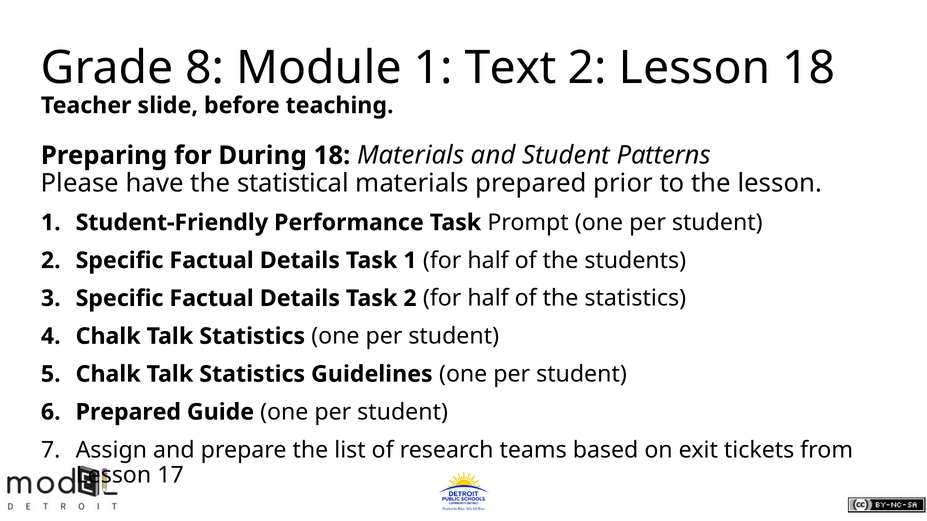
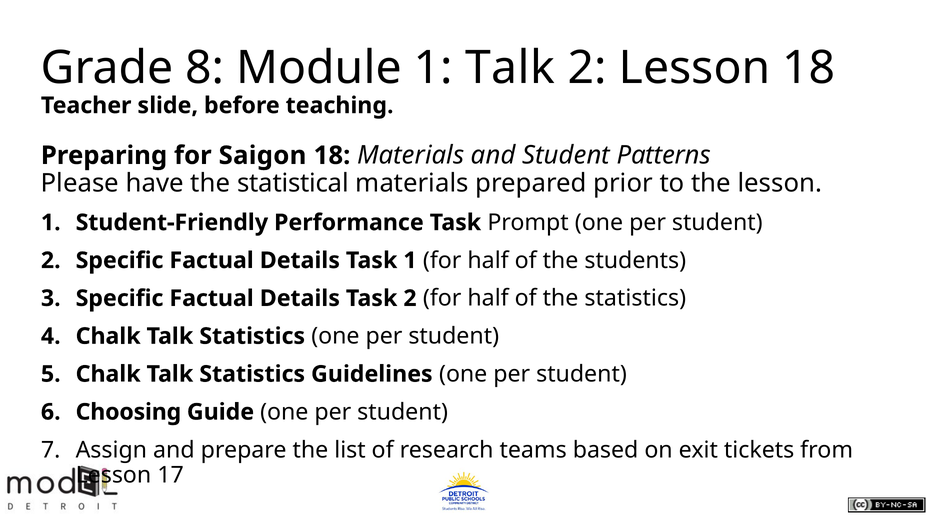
1 Text: Text -> Talk
During: During -> Saigon
Prepared at (128, 412): Prepared -> Choosing
